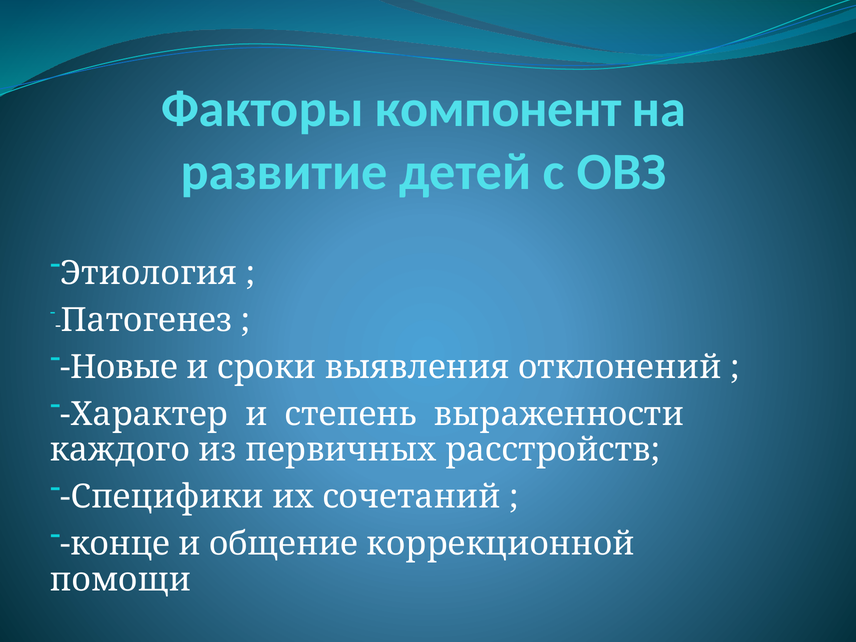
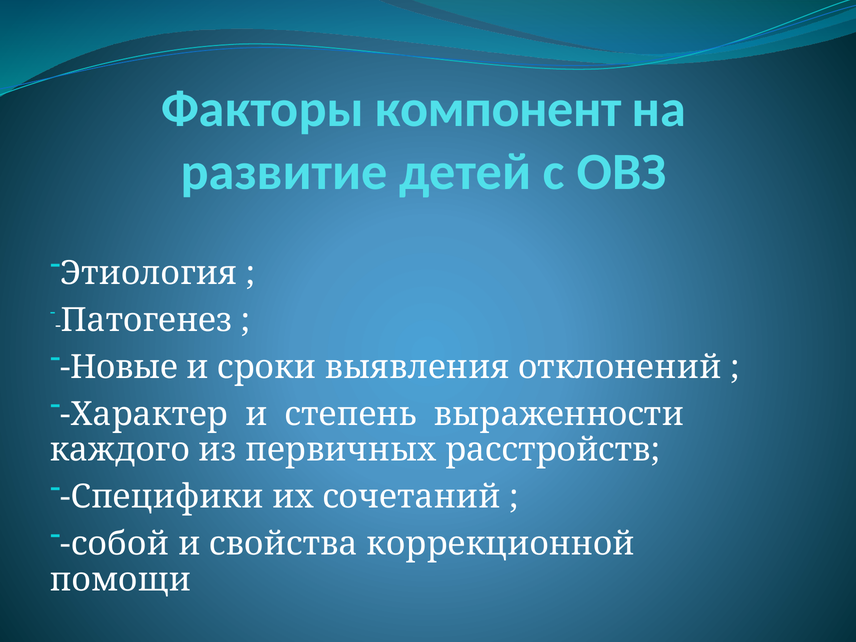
конце: конце -> собой
общение: общение -> свойства
